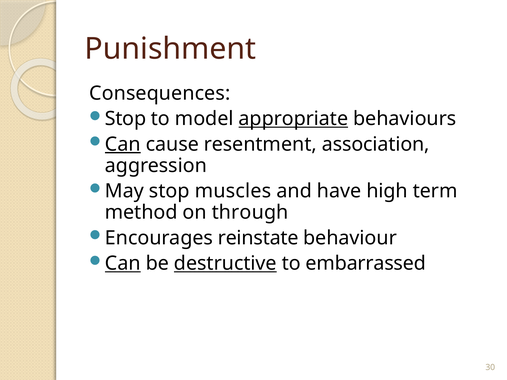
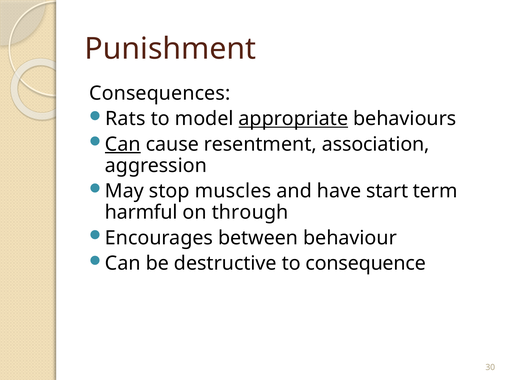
Stop at (125, 119): Stop -> Rats
high: high -> start
method: method -> harmful
reinstate: reinstate -> between
Can at (123, 264) underline: present -> none
destructive underline: present -> none
embarrassed: embarrassed -> consequence
